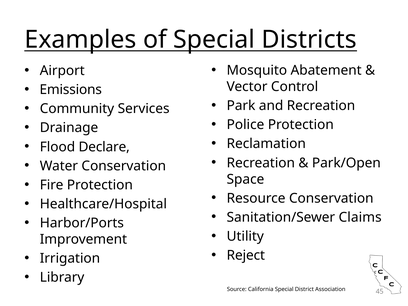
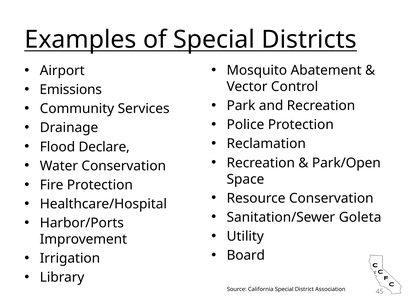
Claims: Claims -> Goleta
Reject: Reject -> Board
